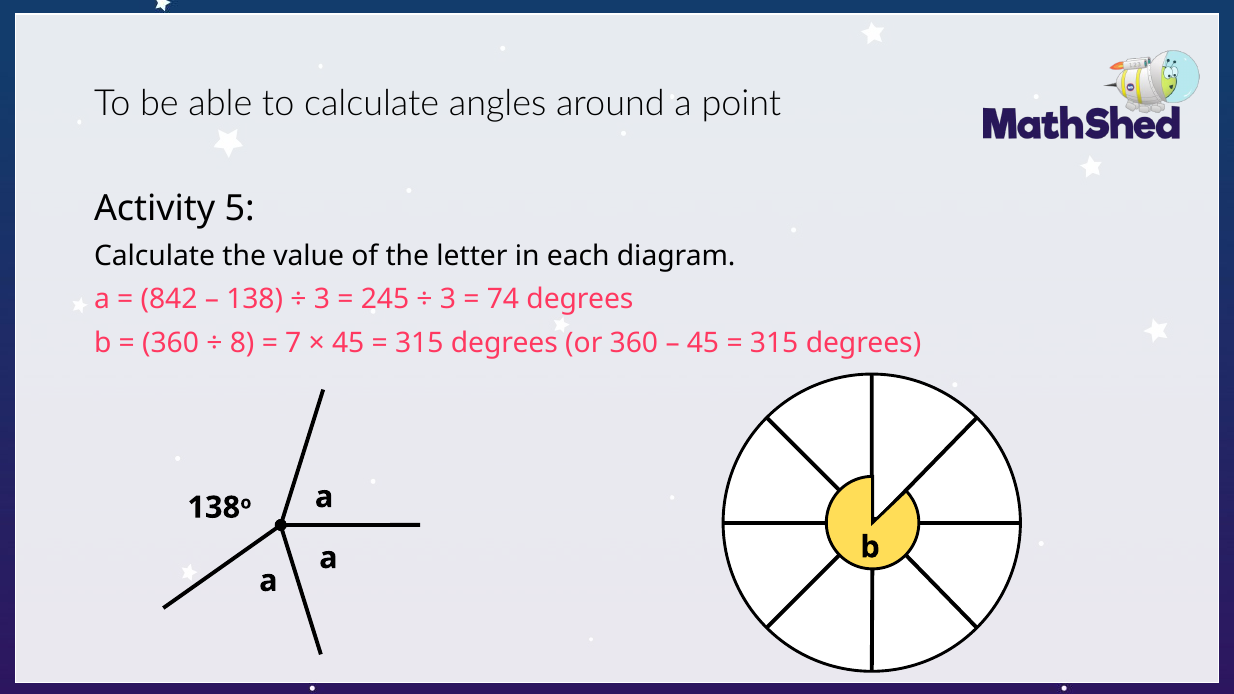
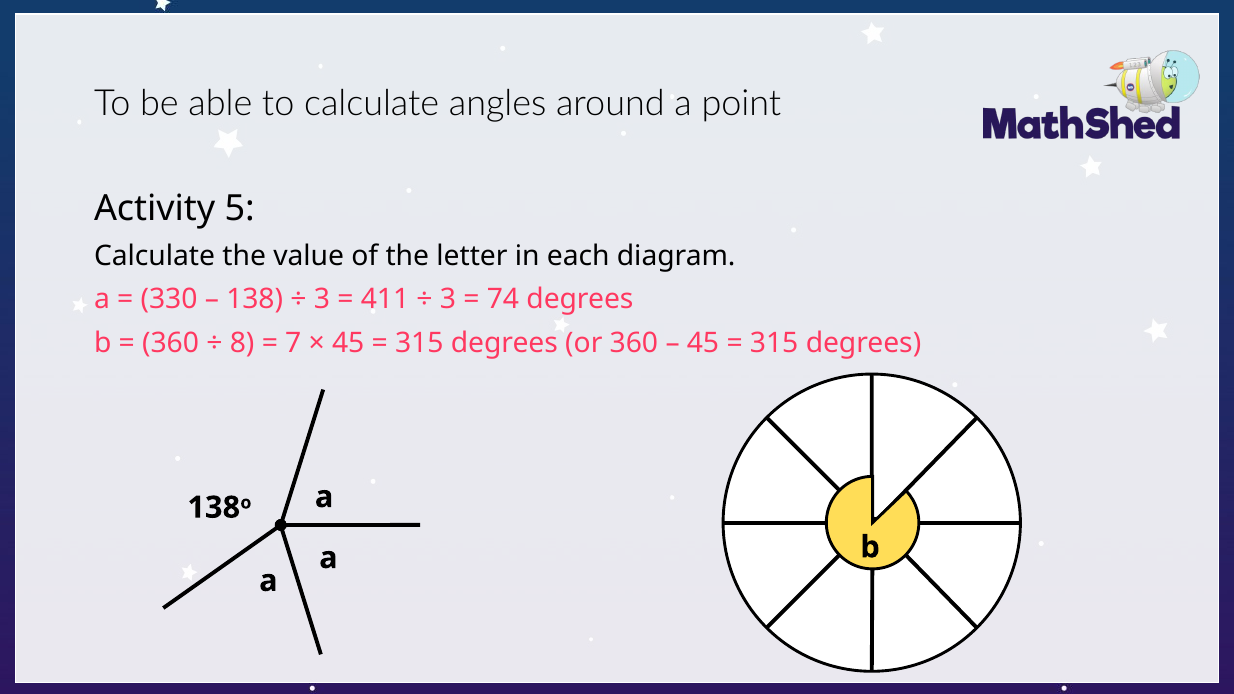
842: 842 -> 330
245: 245 -> 411
